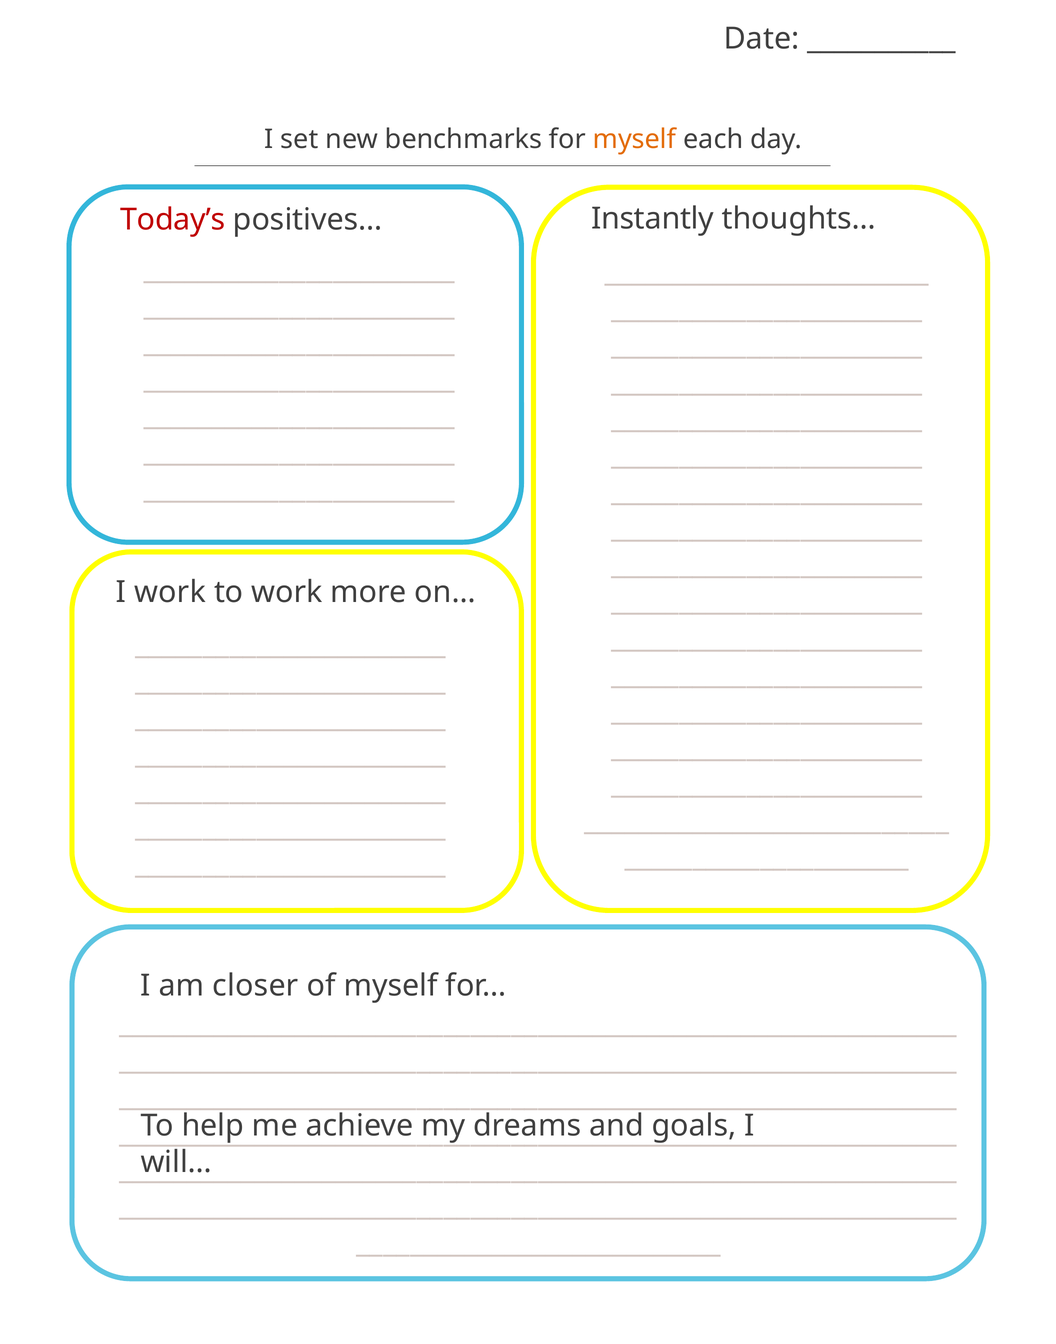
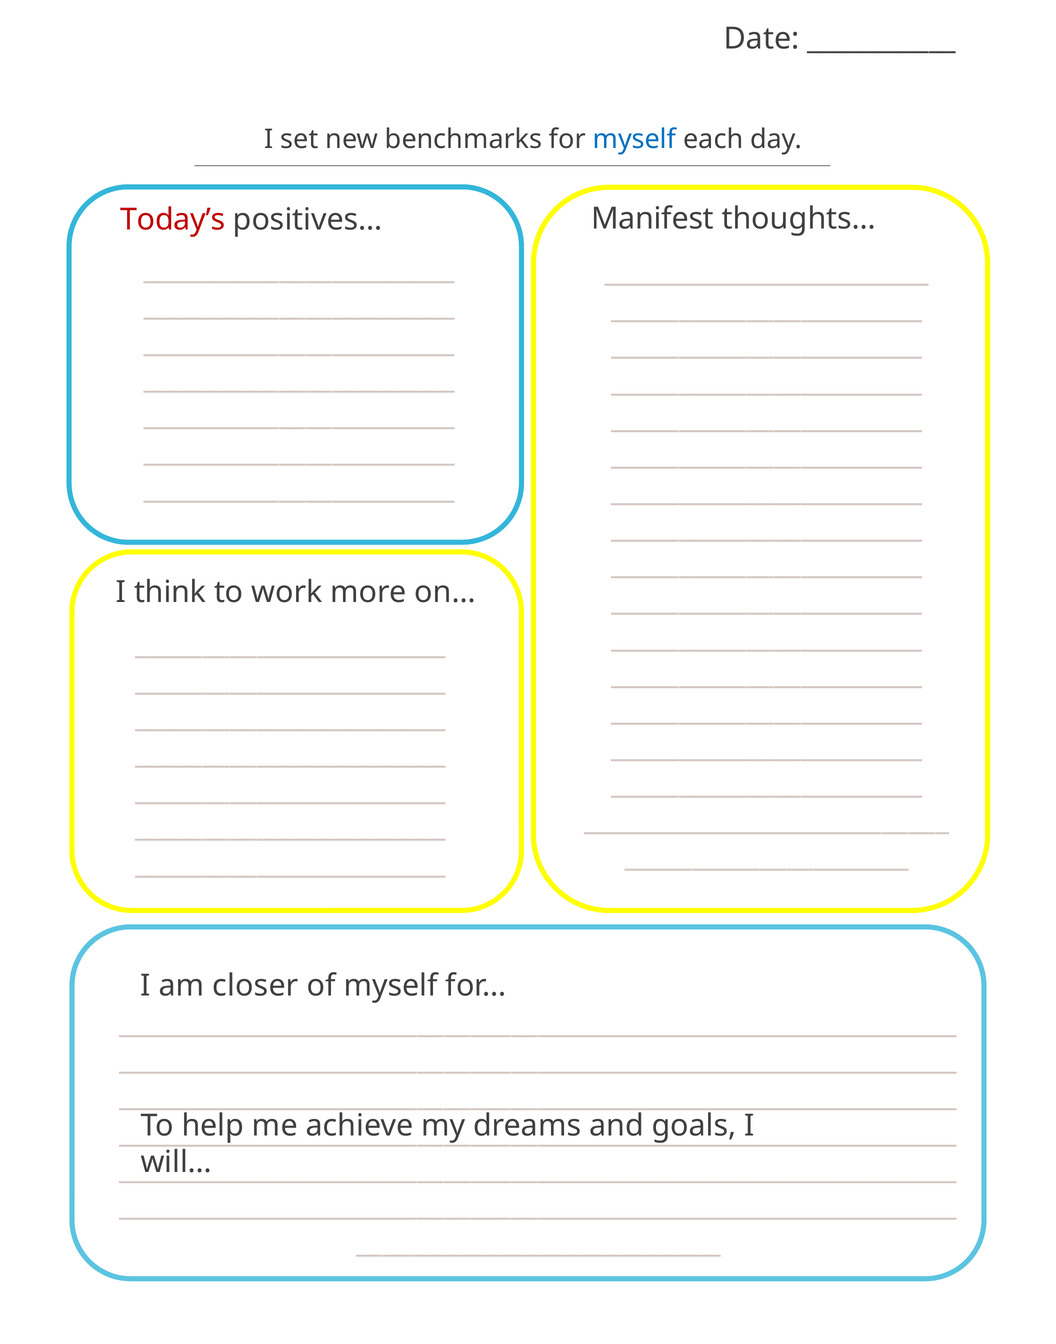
myself at (635, 139) colour: orange -> blue
Instantly: Instantly -> Manifest
I work: work -> think
